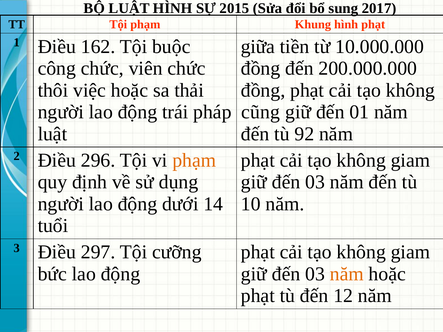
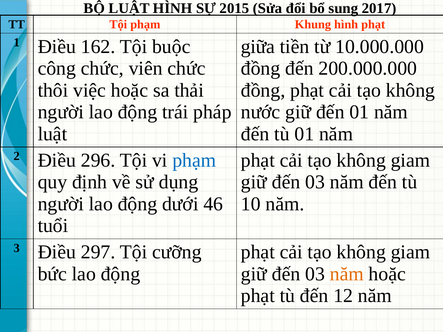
cũng: cũng -> nước
tù 92: 92 -> 01
phạm at (194, 160) colour: orange -> blue
14: 14 -> 46
